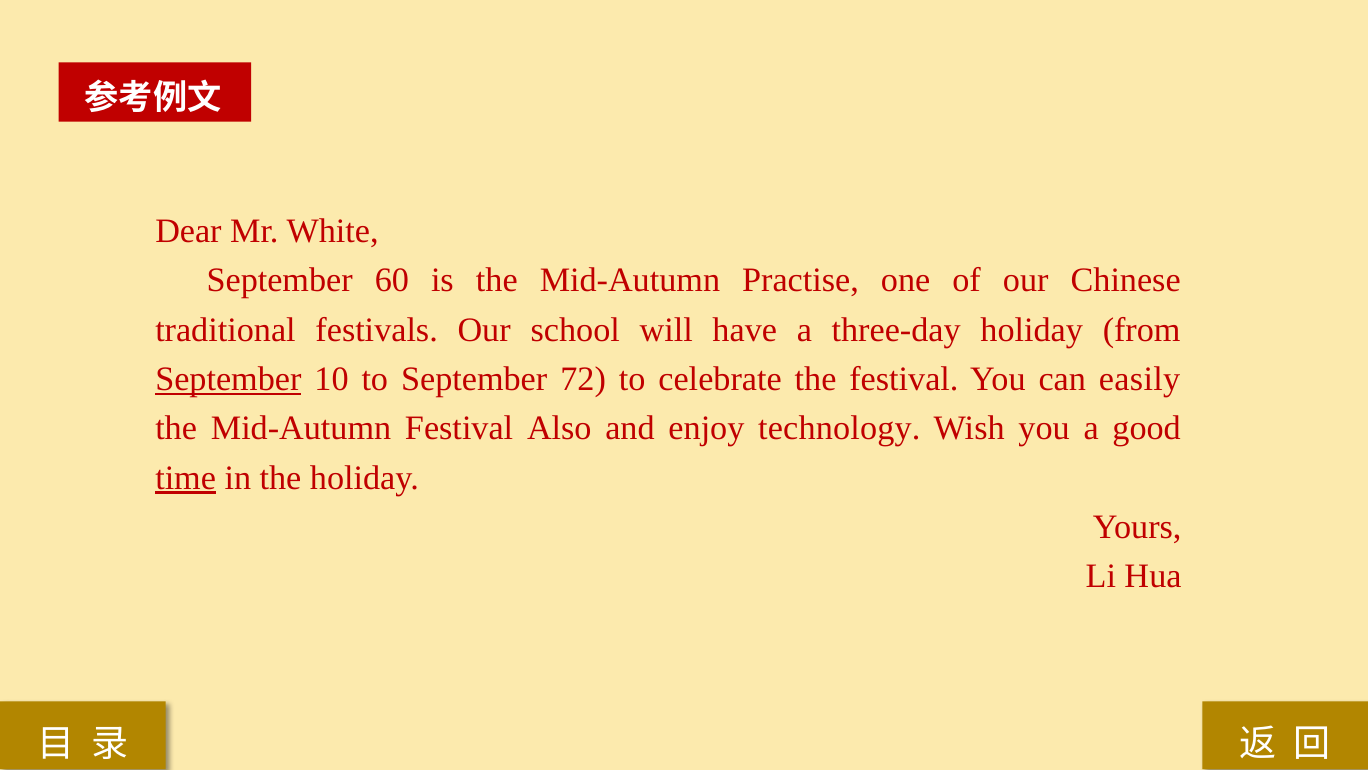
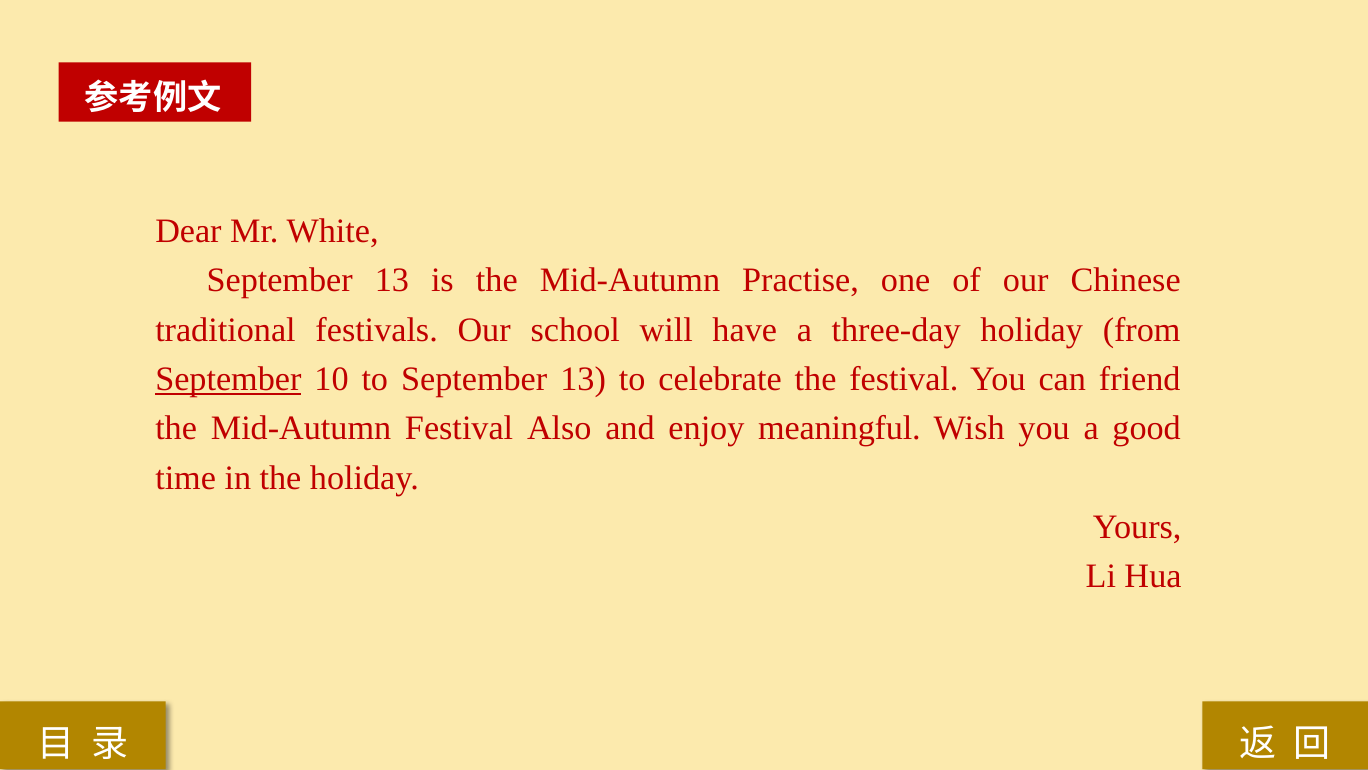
60 at (392, 281): 60 -> 13
to September 72: 72 -> 13
easily: easily -> friend
technology: technology -> meaningful
time underline: present -> none
